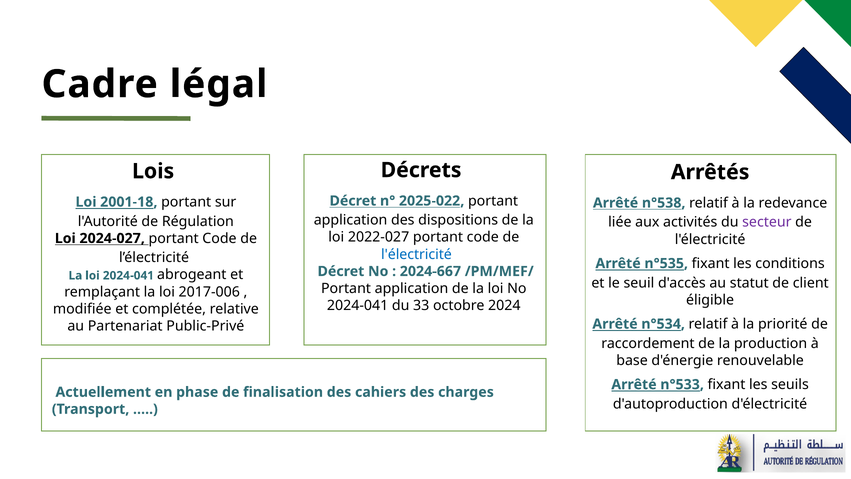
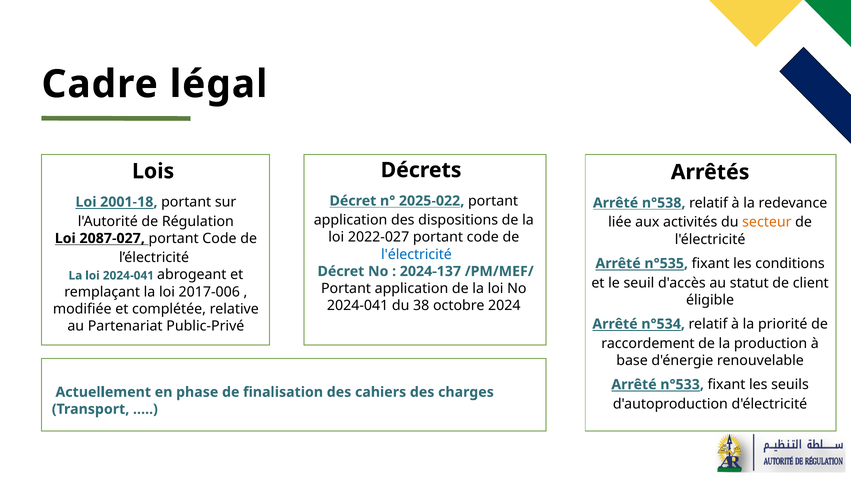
secteur colour: purple -> orange
2024-027: 2024-027 -> 2087-027
2024-667: 2024-667 -> 2024-137
33: 33 -> 38
